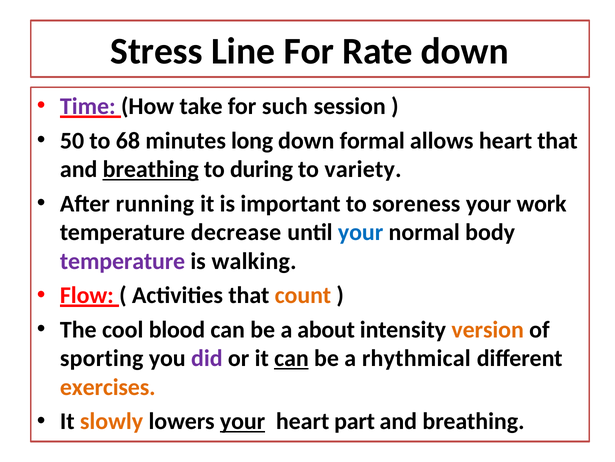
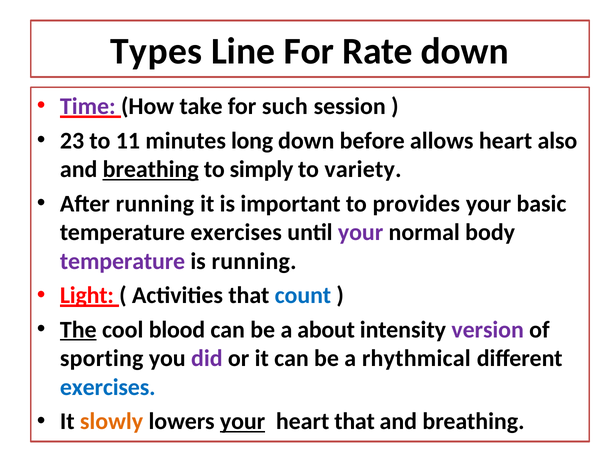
Stress: Stress -> Types
50: 50 -> 23
68: 68 -> 11
formal: formal -> before
heart that: that -> also
during: during -> simply
soreness: soreness -> provides
work: work -> basic
temperature decrease: decrease -> exercises
your at (361, 232) colour: blue -> purple
is walking: walking -> running
Flow: Flow -> Light
count colour: orange -> blue
The underline: none -> present
version colour: orange -> purple
can at (291, 358) underline: present -> none
exercises at (108, 387) colour: orange -> blue
heart part: part -> that
